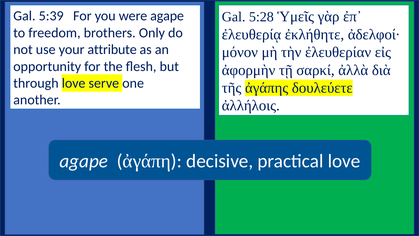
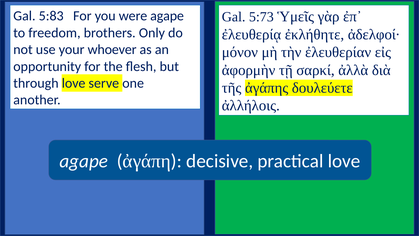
5:39: 5:39 -> 5:83
5:28: 5:28 -> 5:73
attribute: attribute -> whoever
